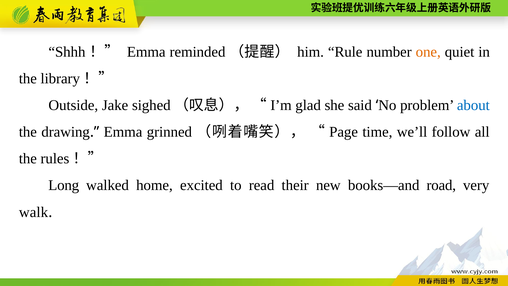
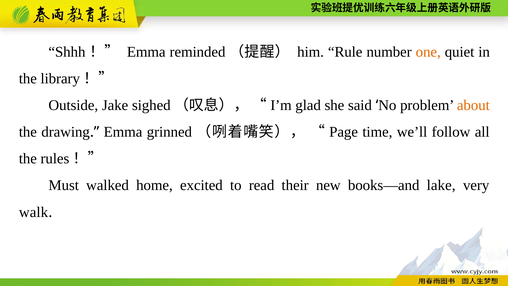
about colour: blue -> orange
Long: Long -> Must
road: road -> lake
